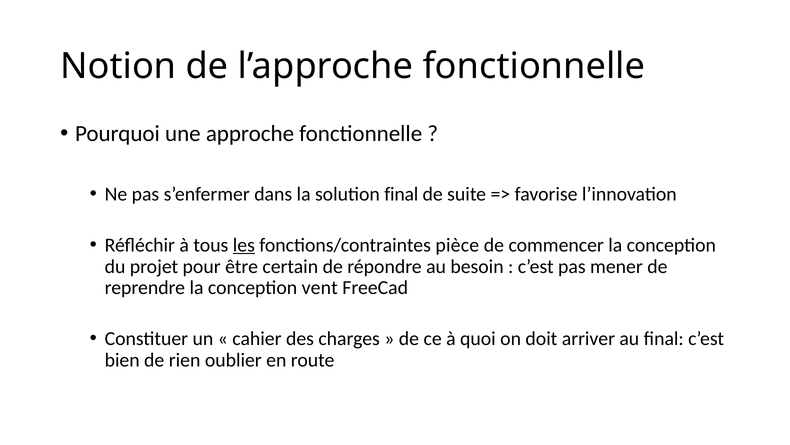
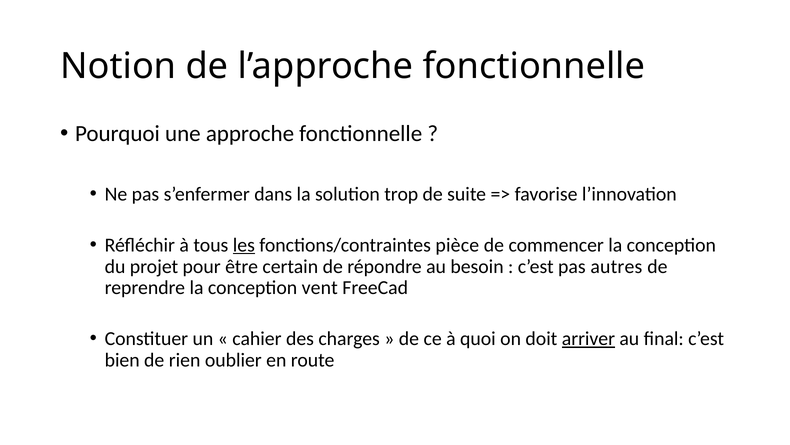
solution final: final -> trop
mener: mener -> autres
arriver underline: none -> present
